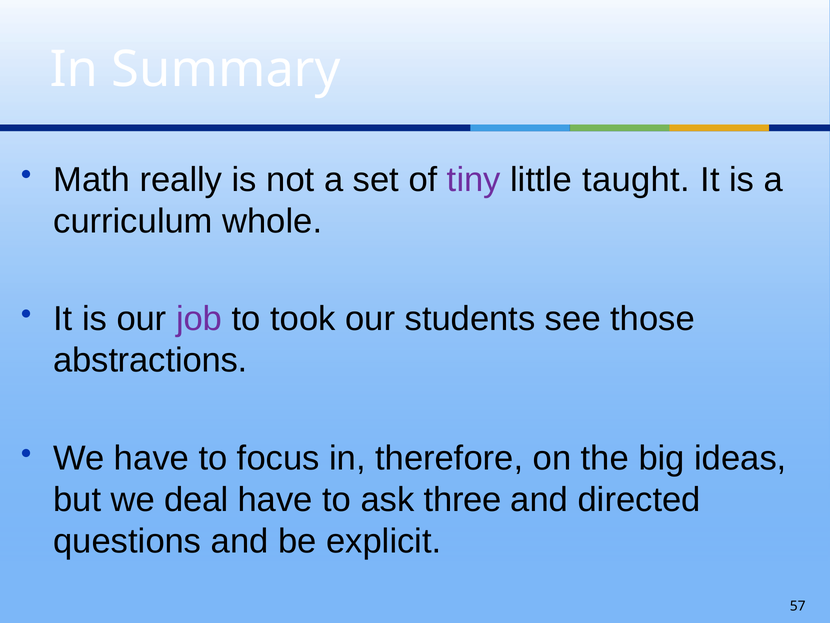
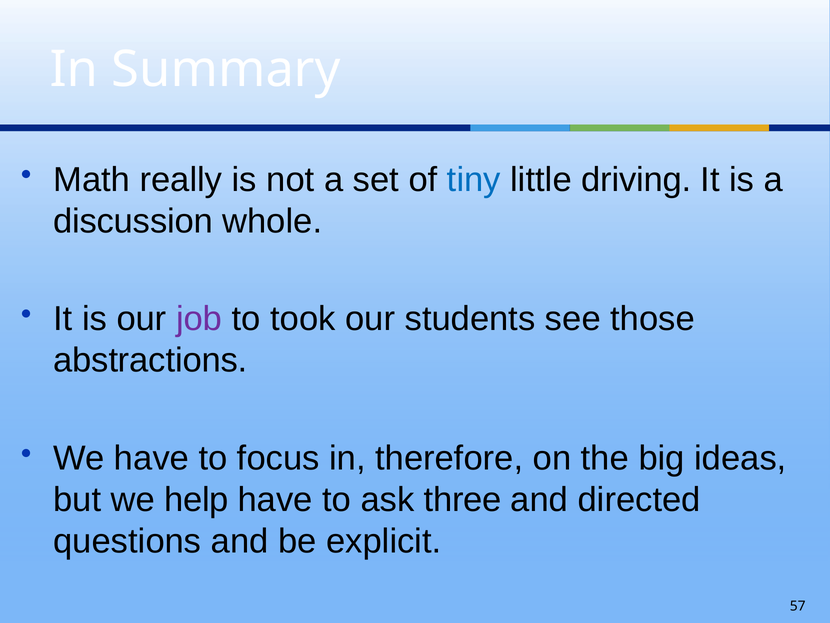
tiny colour: purple -> blue
taught: taught -> driving
curriculum: curriculum -> discussion
deal: deal -> help
